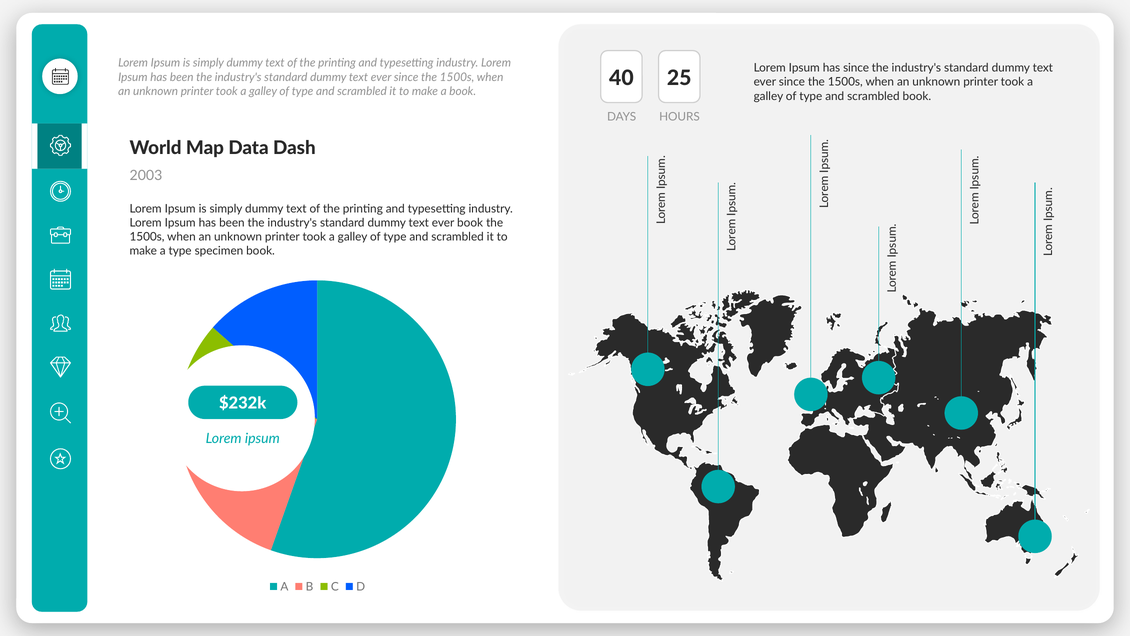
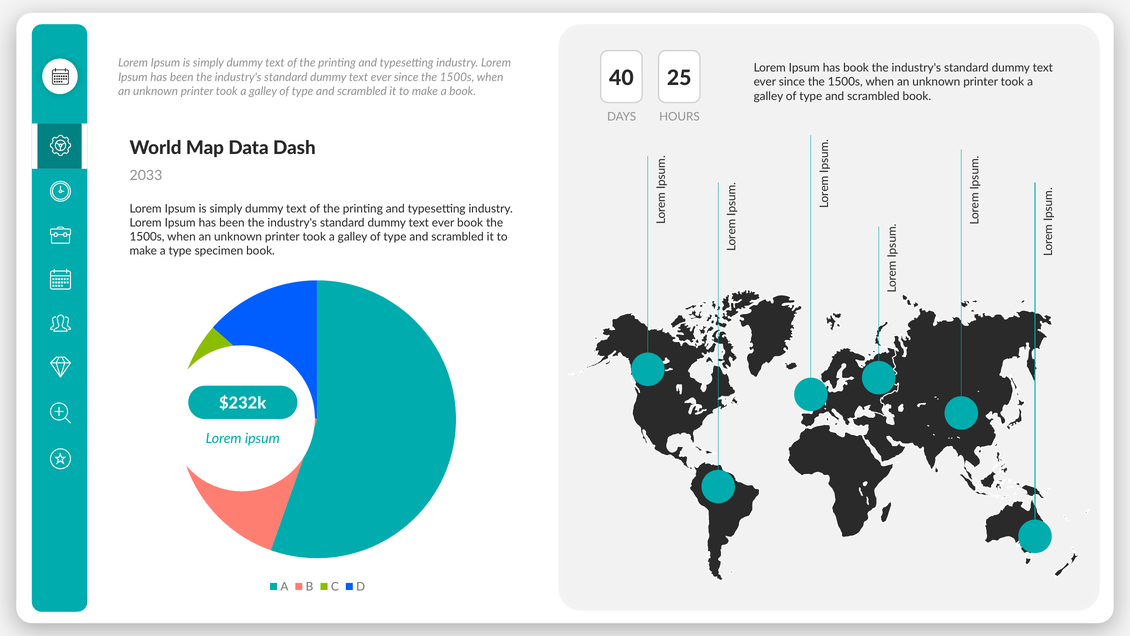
has since: since -> book
2003: 2003 -> 2033
